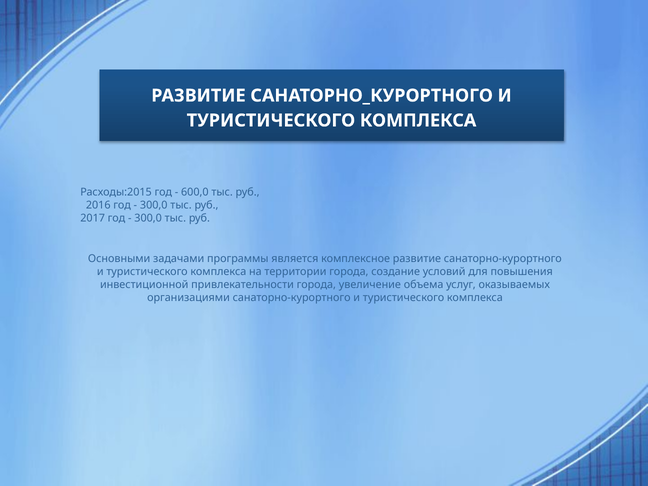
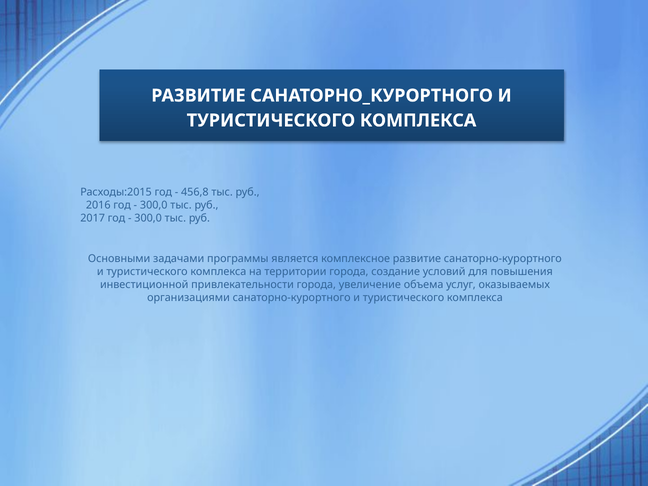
600,0: 600,0 -> 456,8
